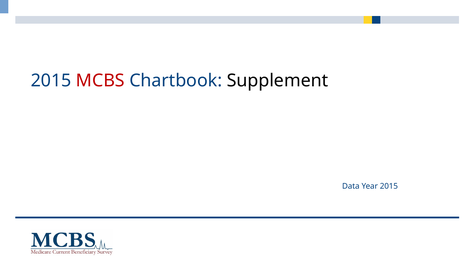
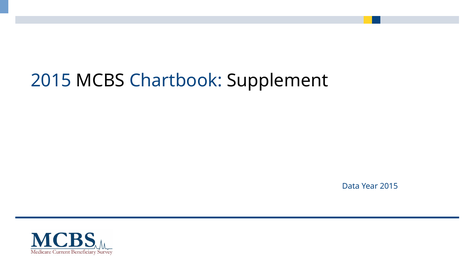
MCBS colour: red -> black
